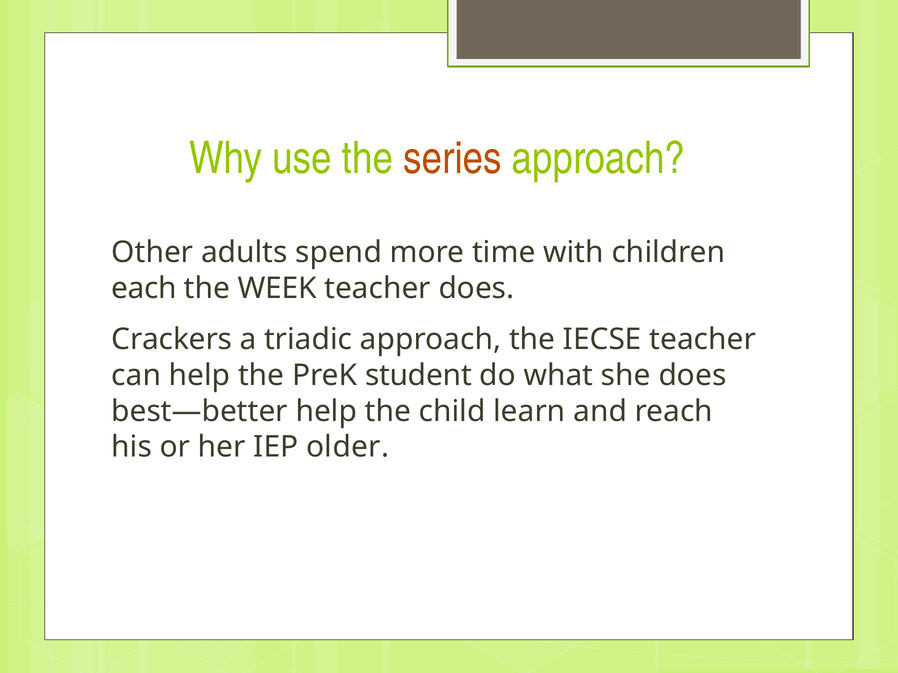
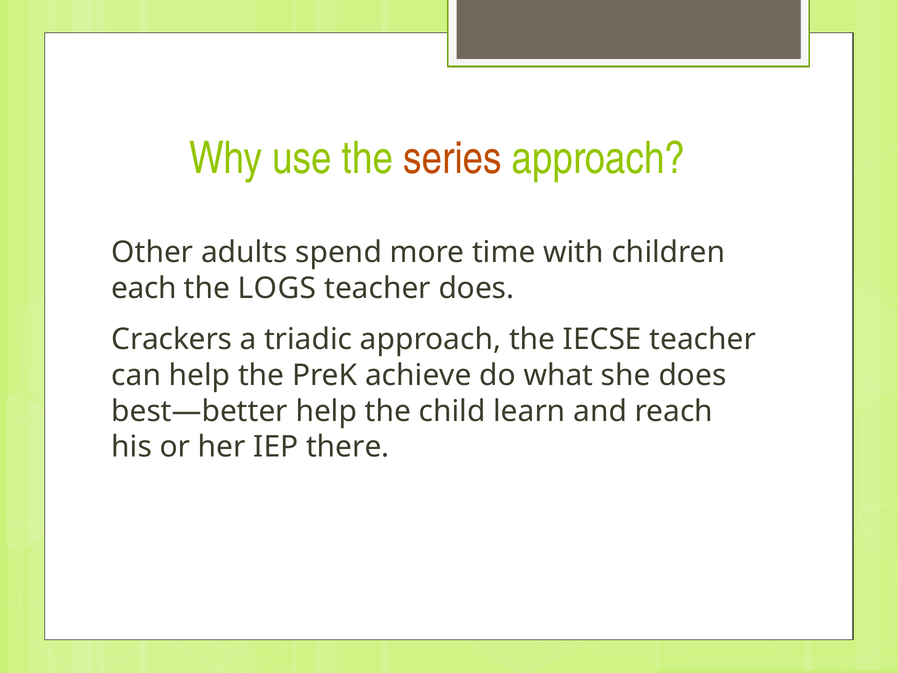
WEEK: WEEK -> LOGS
student: student -> achieve
older: older -> there
